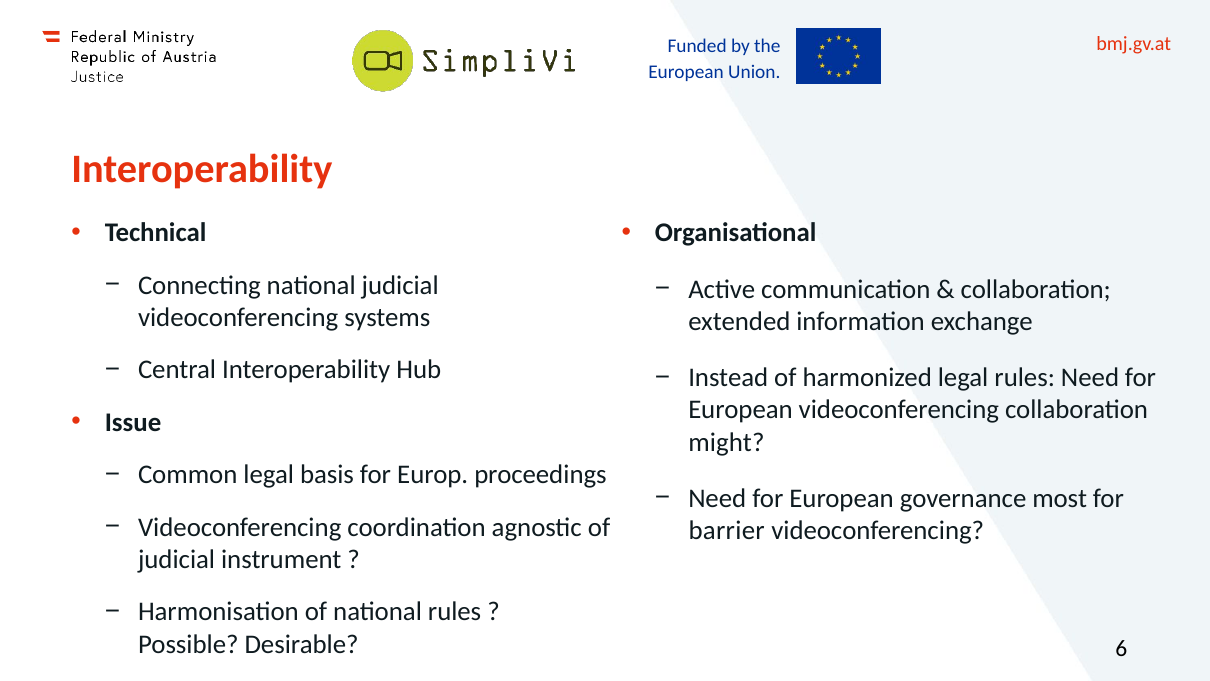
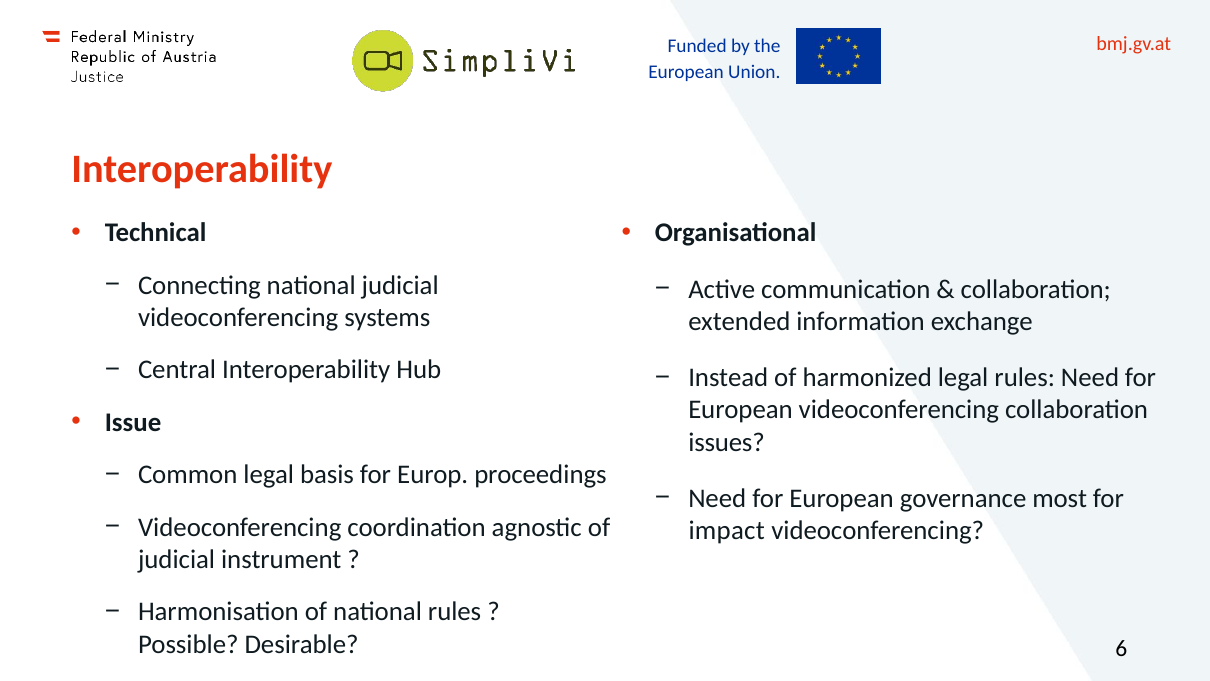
might: might -> issues
barrier: barrier -> impact
